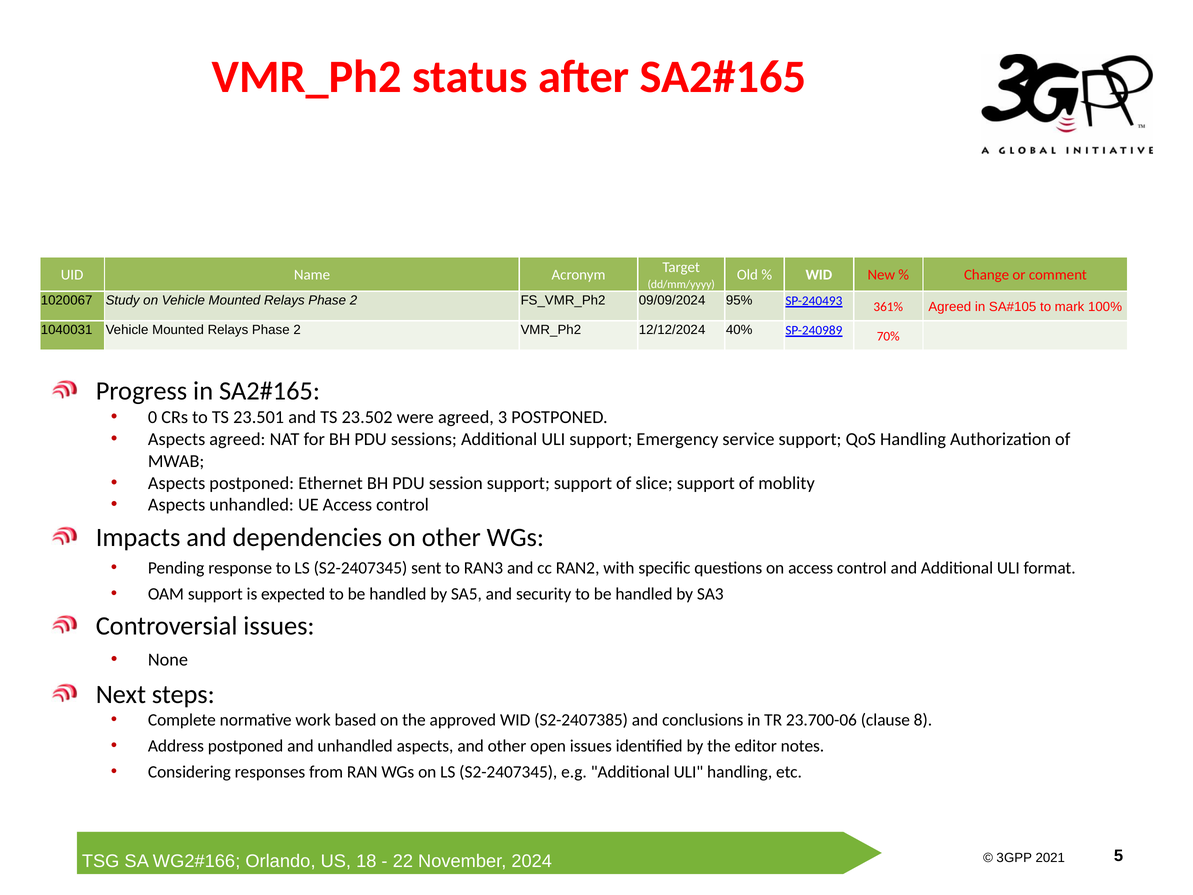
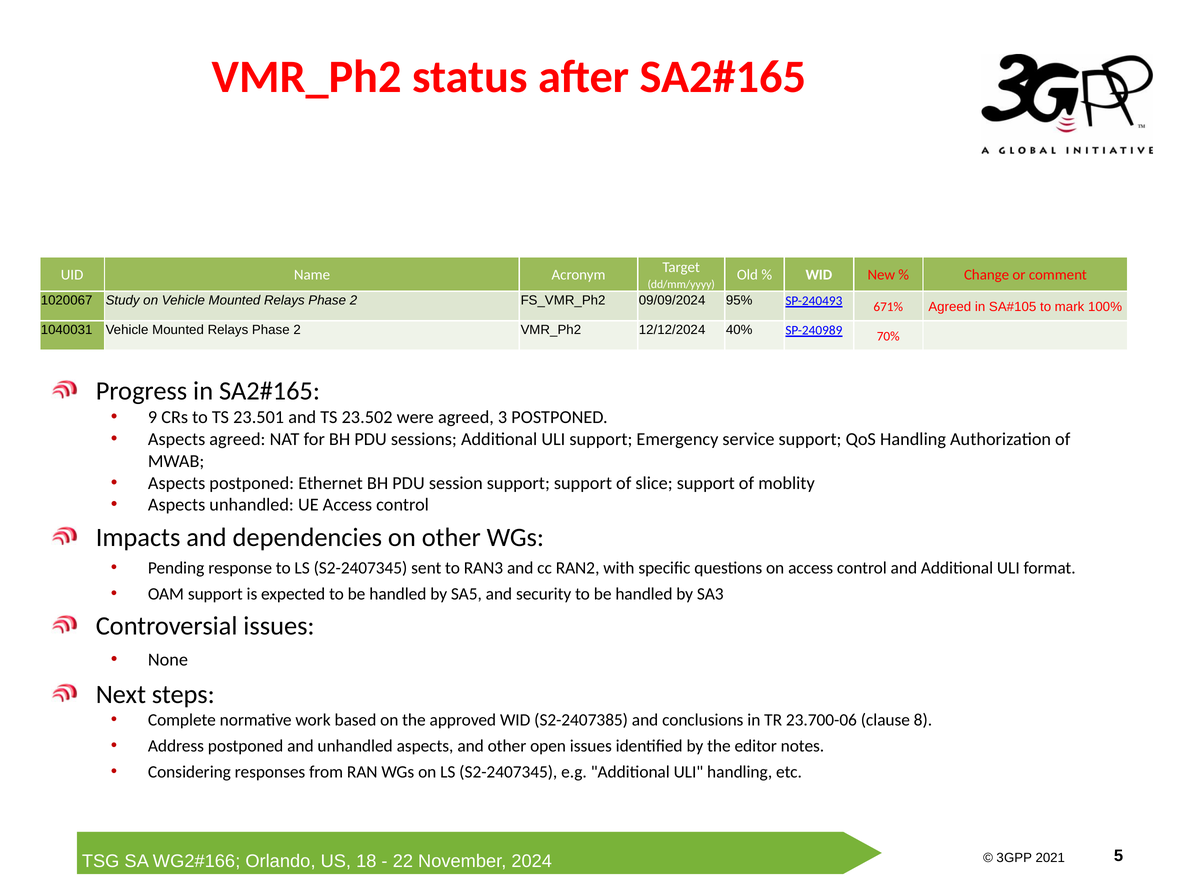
361%: 361% -> 671%
0: 0 -> 9
